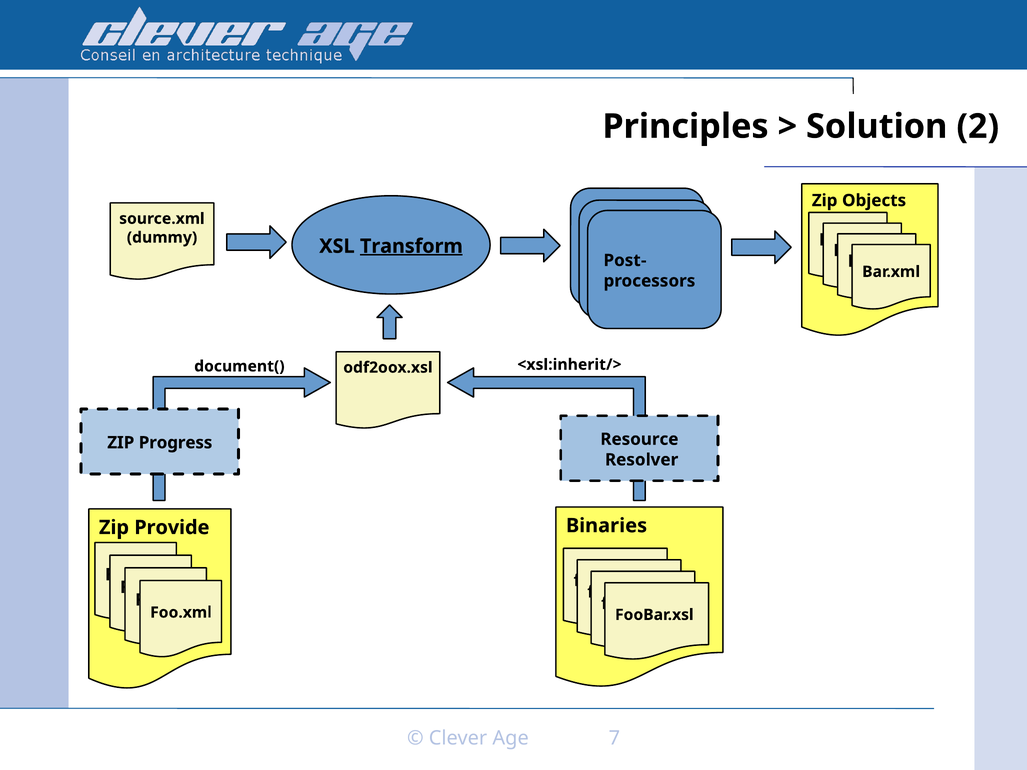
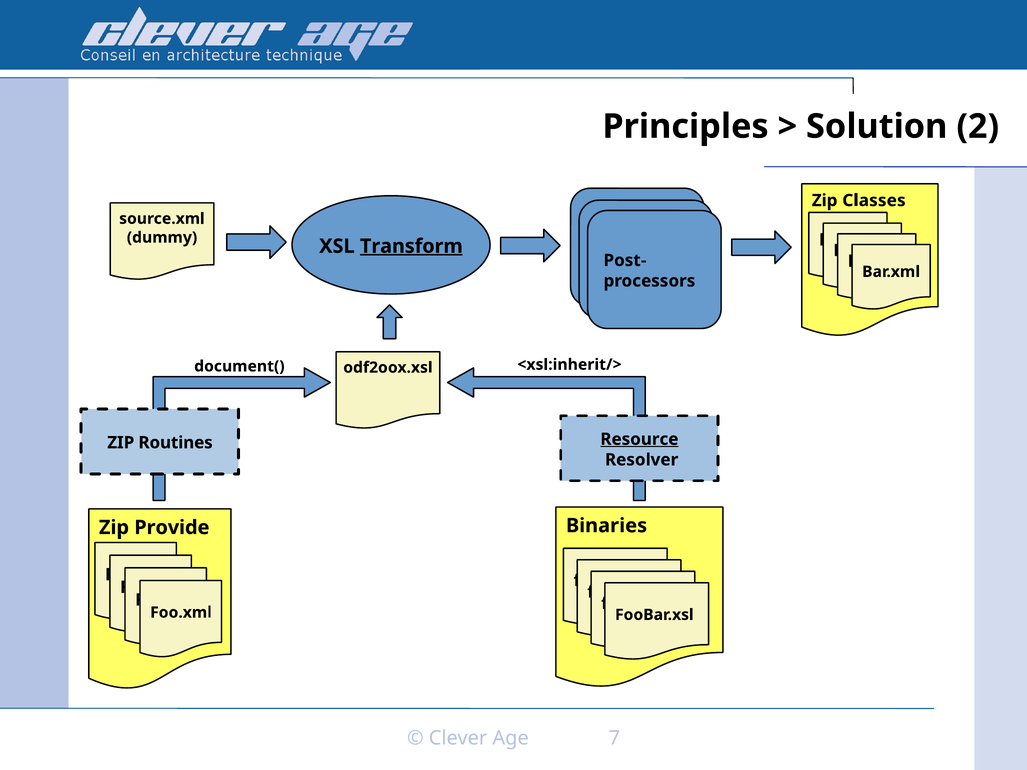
Objects: Objects -> Classes
Resource underline: none -> present
Progress: Progress -> Routines
